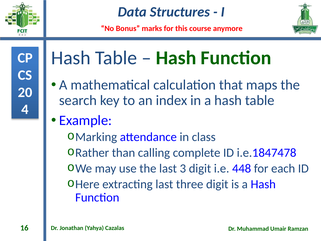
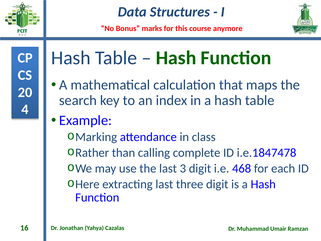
448: 448 -> 468
